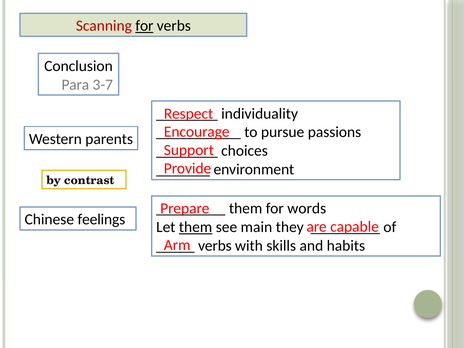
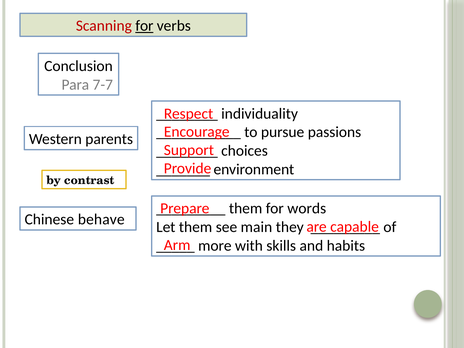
3-7: 3-7 -> 7-7
feelings: feelings -> behave
them at (196, 227) underline: present -> none
verbs at (215, 246): verbs -> more
